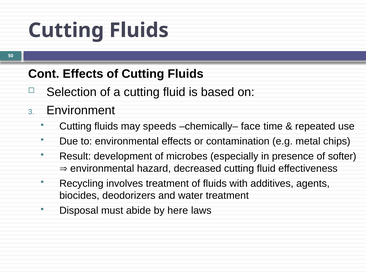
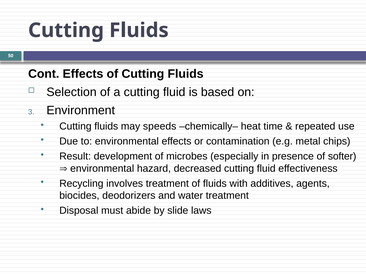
face: face -> heat
here: here -> slide
